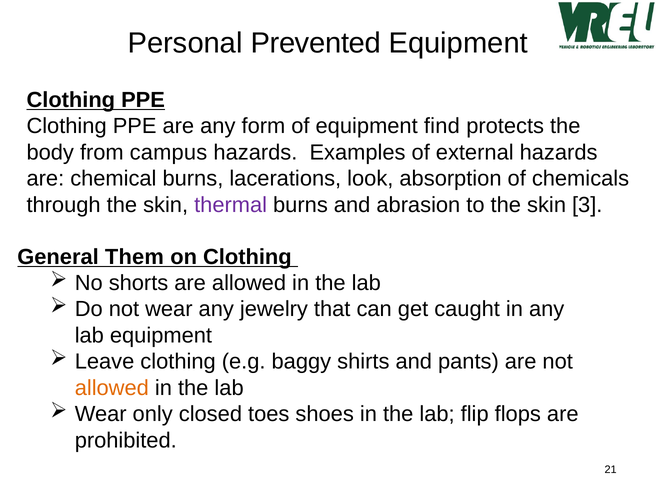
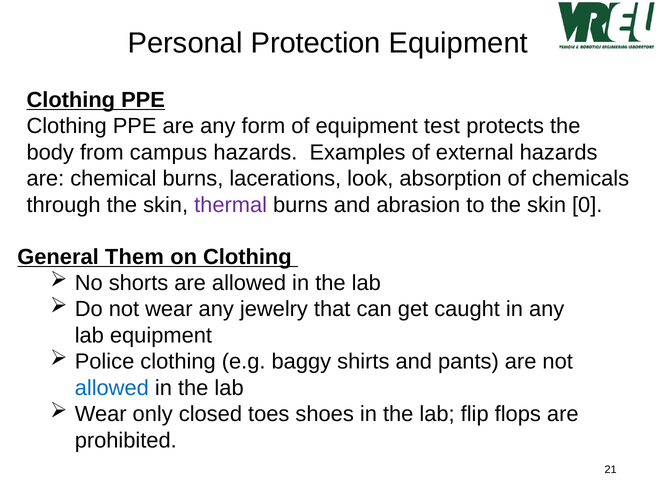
Prevented: Prevented -> Protection
find: find -> test
3: 3 -> 0
Leave: Leave -> Police
allowed at (112, 388) colour: orange -> blue
